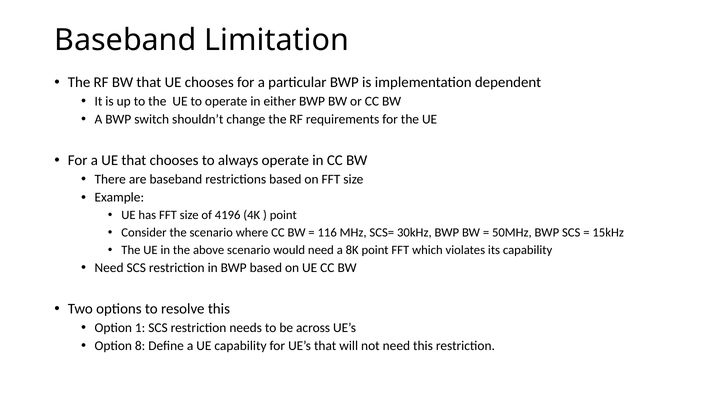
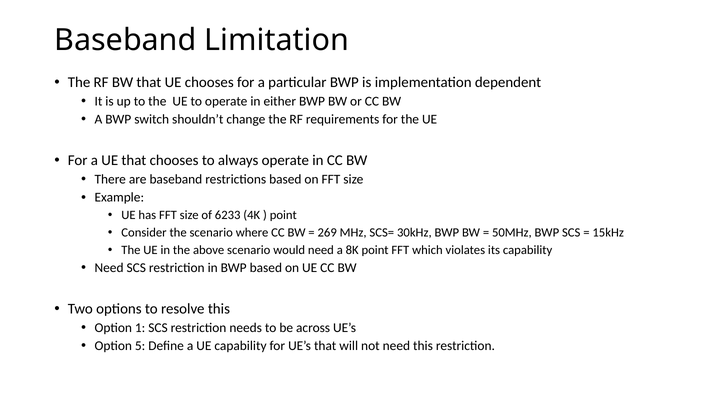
4196: 4196 -> 6233
116: 116 -> 269
8: 8 -> 5
